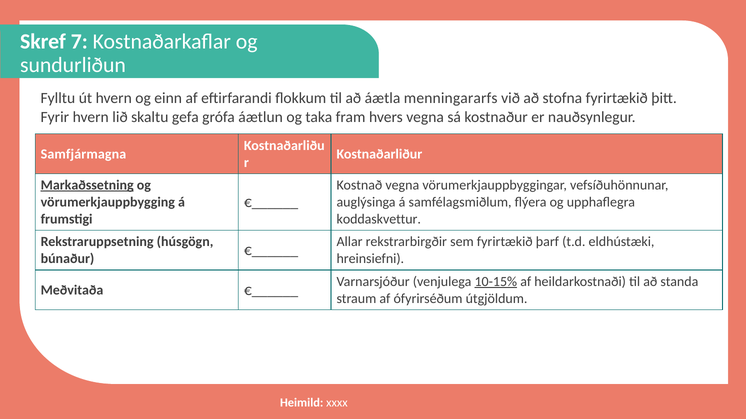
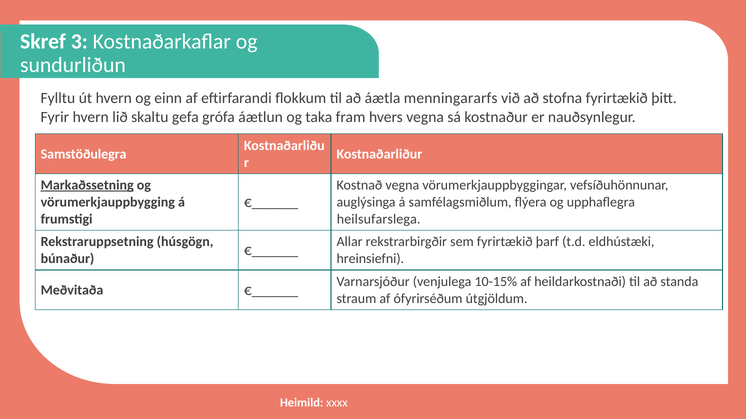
7: 7 -> 3
Samfjármagna: Samfjármagna -> Samstöðulegra
koddaskvettur: koddaskvettur -> heilsufarslega
10-15% underline: present -> none
